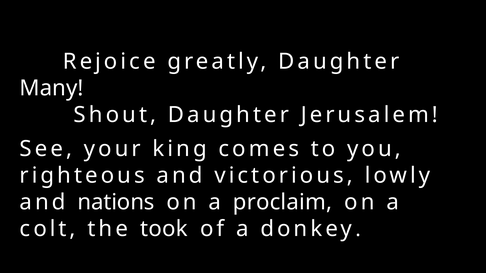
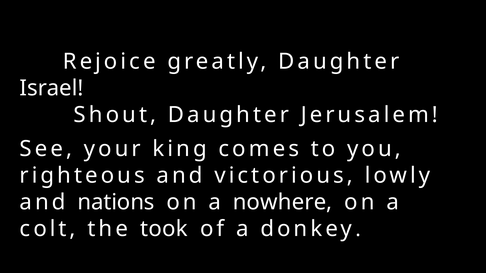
Many: Many -> Israel
proclaim: proclaim -> nowhere
